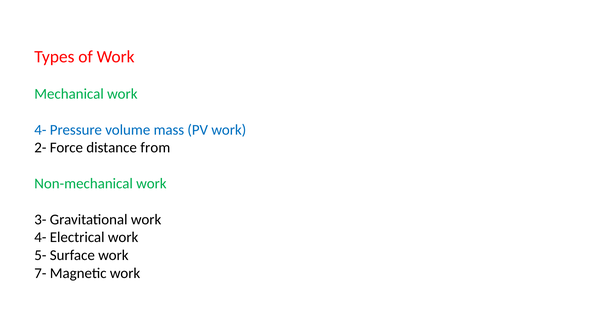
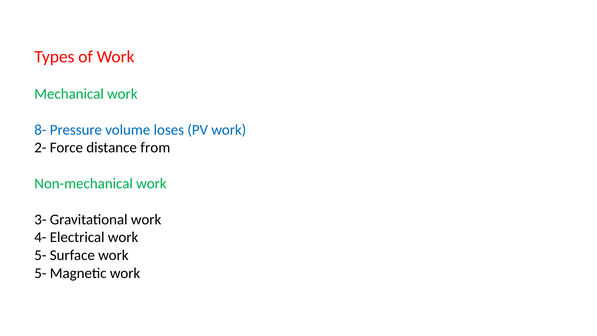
4- at (40, 130): 4- -> 8-
mass: mass -> loses
7- at (40, 273): 7- -> 5-
